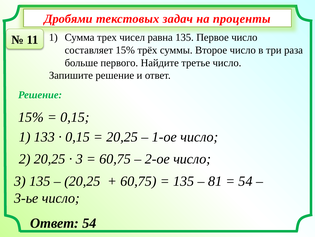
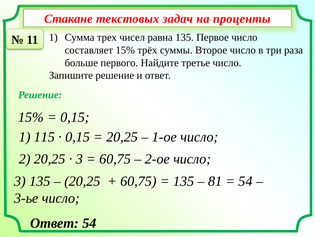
Дробями: Дробями -> Стакане
133: 133 -> 115
